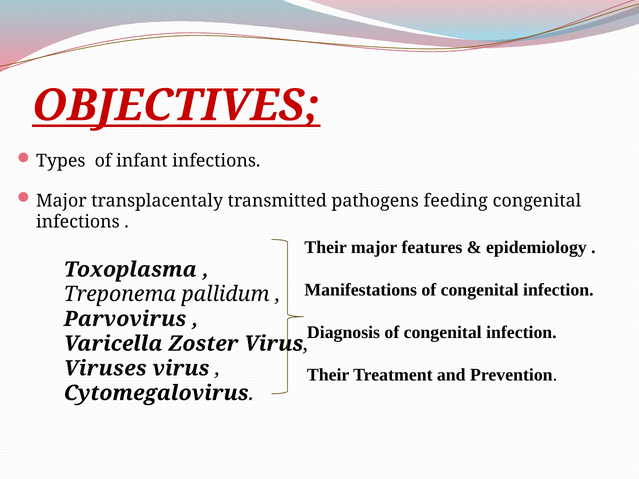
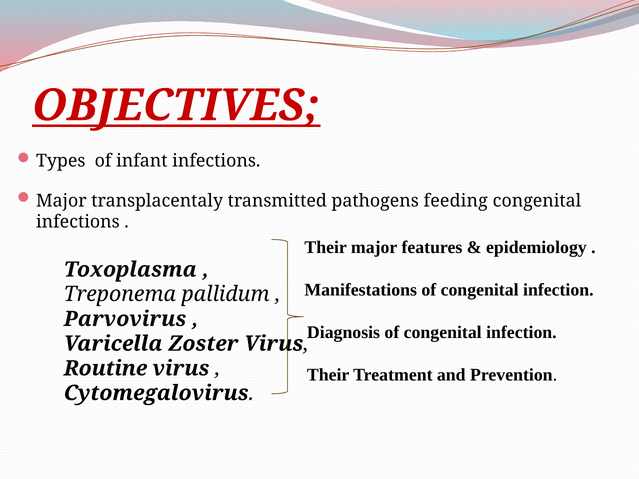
Viruses: Viruses -> Routine
